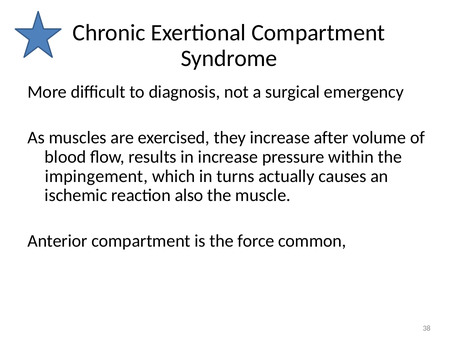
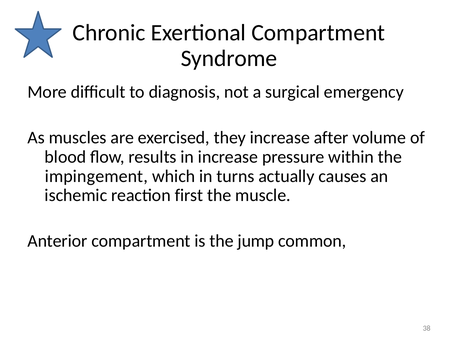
also: also -> first
force: force -> jump
